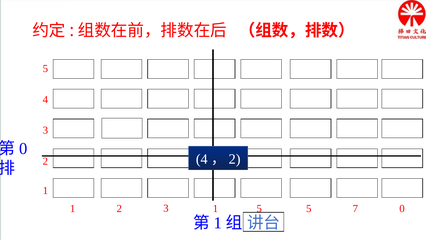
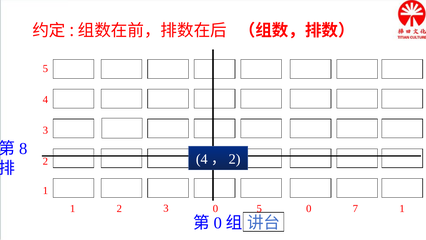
0 at (23, 148): 0 -> 8
3 1: 1 -> 0
5 5: 5 -> 0
7 0: 0 -> 1
1 at (218, 223): 1 -> 0
